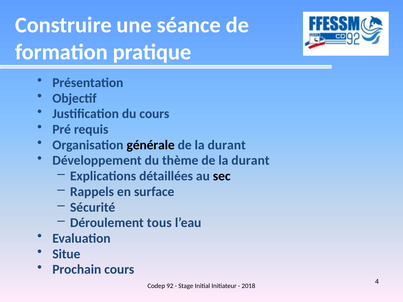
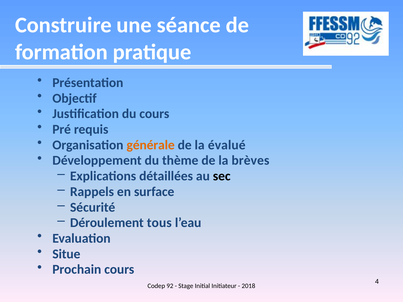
générale colour: black -> orange
durant at (227, 145): durant -> évalué
thème de la durant: durant -> brèves
